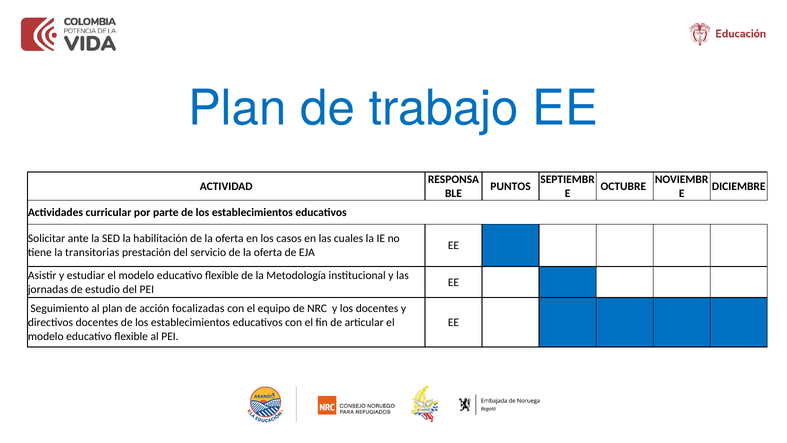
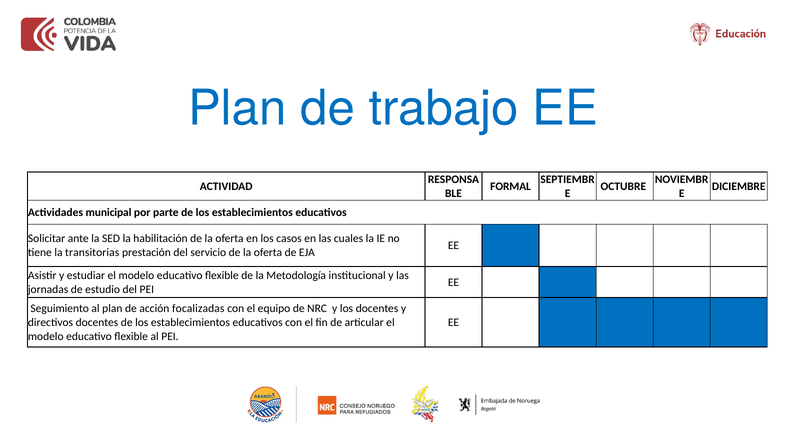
PUNTOS: PUNTOS -> FORMAL
curricular: curricular -> municipal
